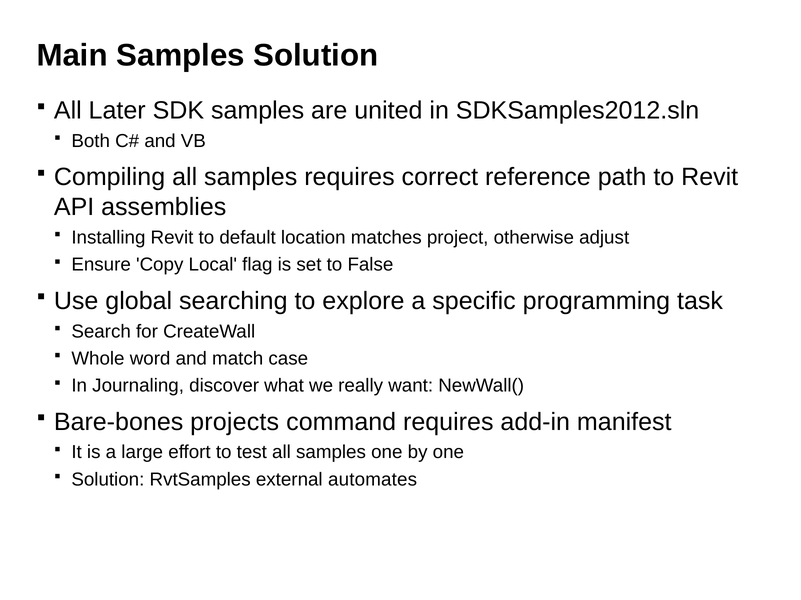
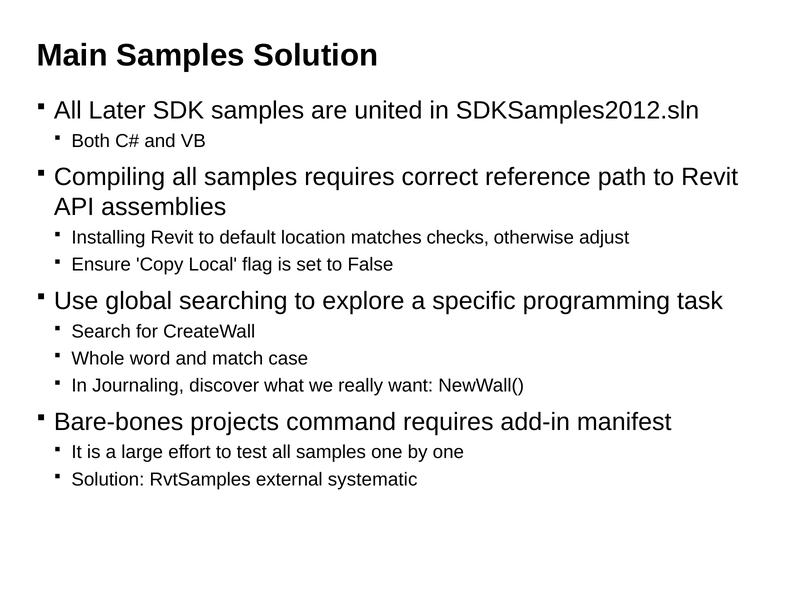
project: project -> checks
automates: automates -> systematic
